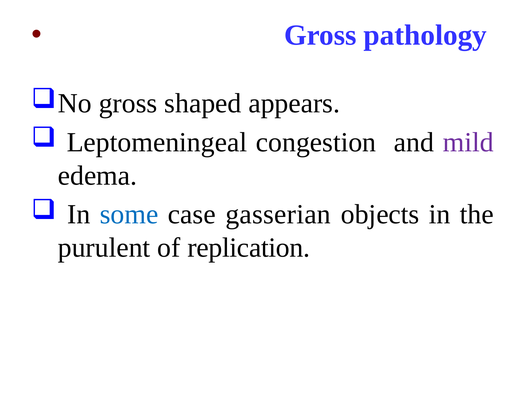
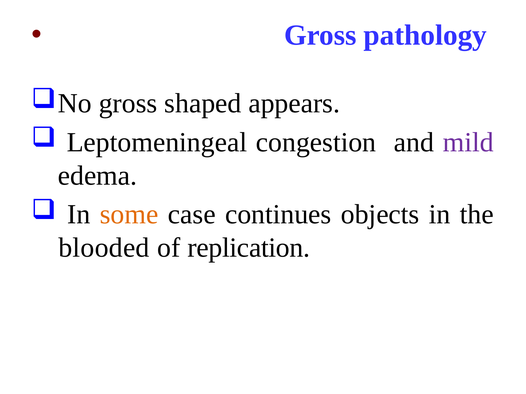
some colour: blue -> orange
gasserian: gasserian -> continues
purulent: purulent -> blooded
